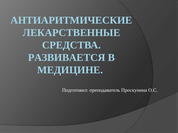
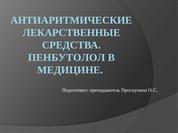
РАЗВИВАЕТСЯ: РАЗВИВАЕТСЯ -> ПЕНБУТОЛОЛ
